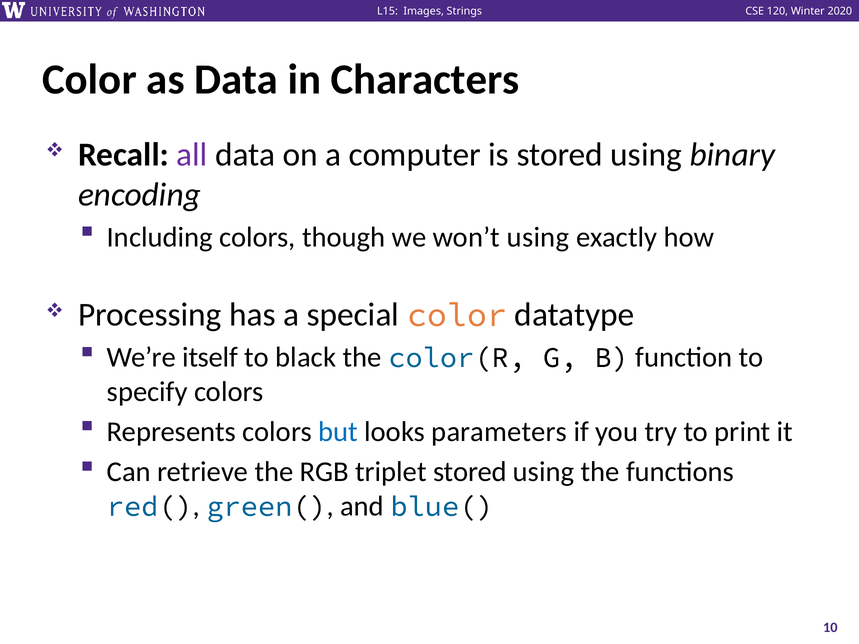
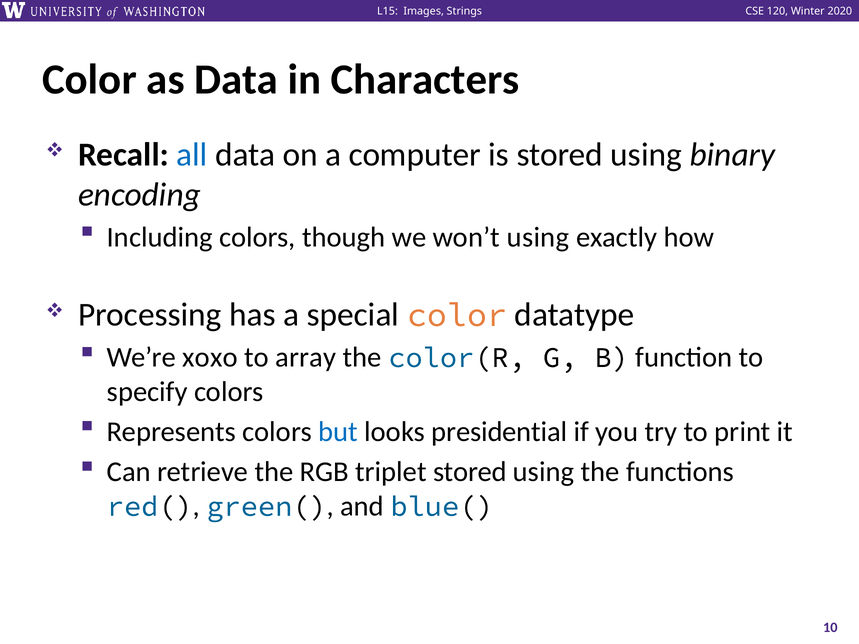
all colour: purple -> blue
itself: itself -> xoxo
black: black -> array
parameters: parameters -> presidential
